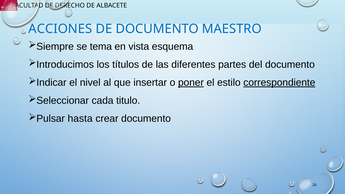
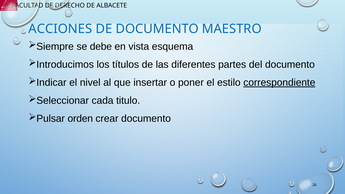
tema: tema -> debe
poner underline: present -> none
hasta: hasta -> orden
